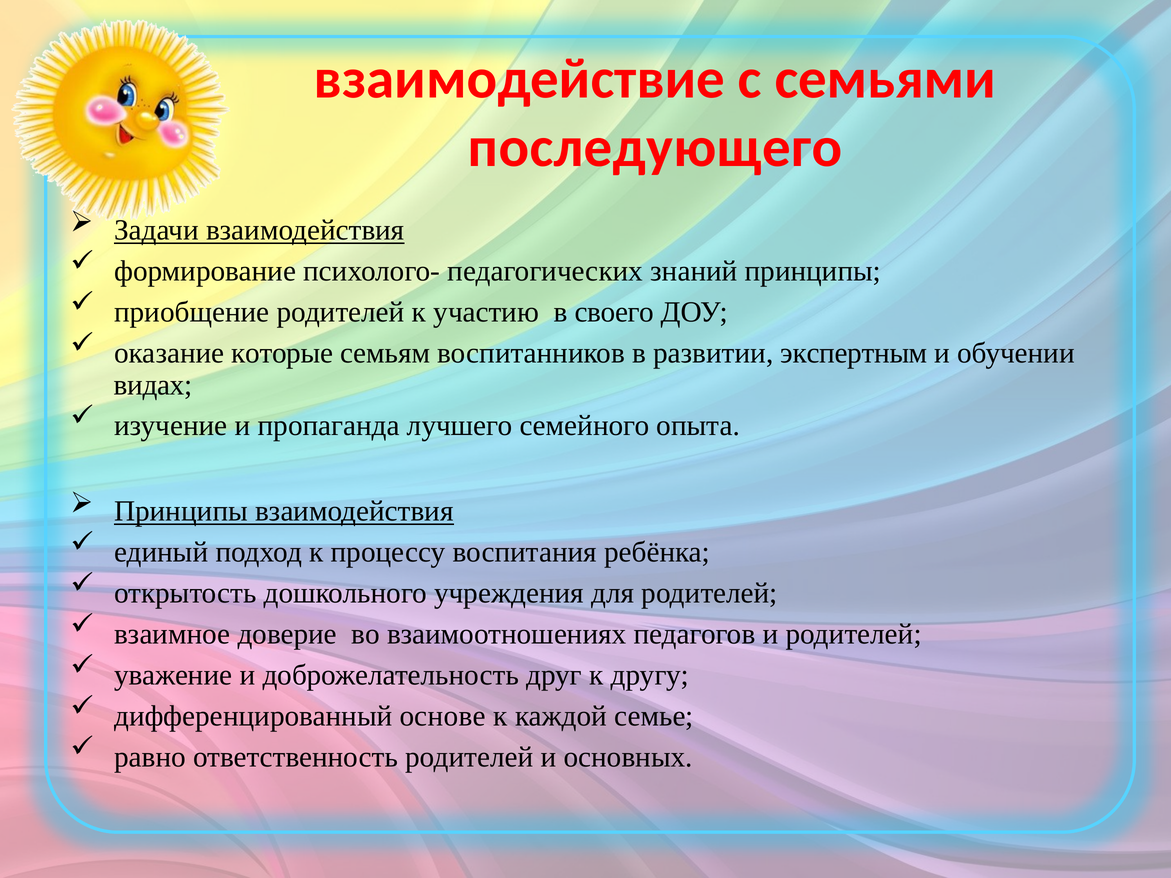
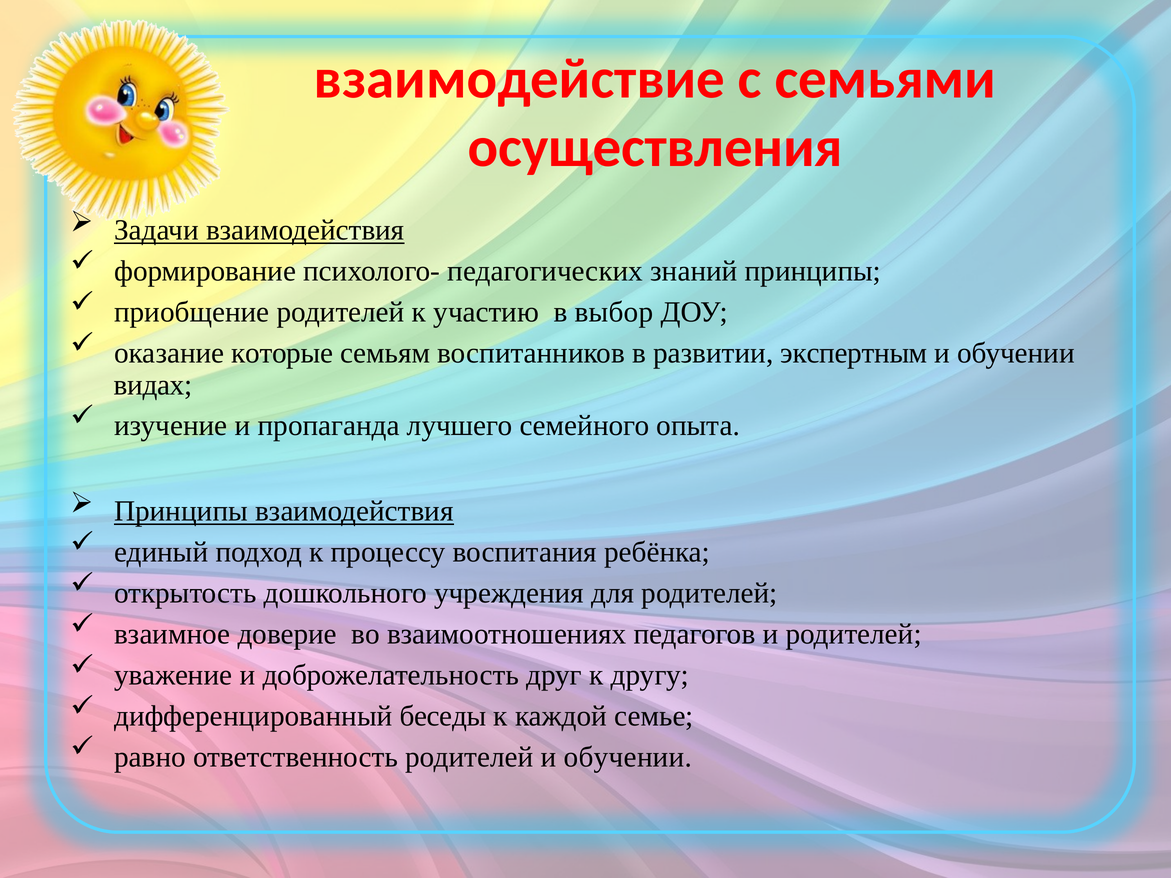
последующего: последующего -> осуществления
своего: своего -> выбор
основе: основе -> беседы
родителей и основных: основных -> обучении
